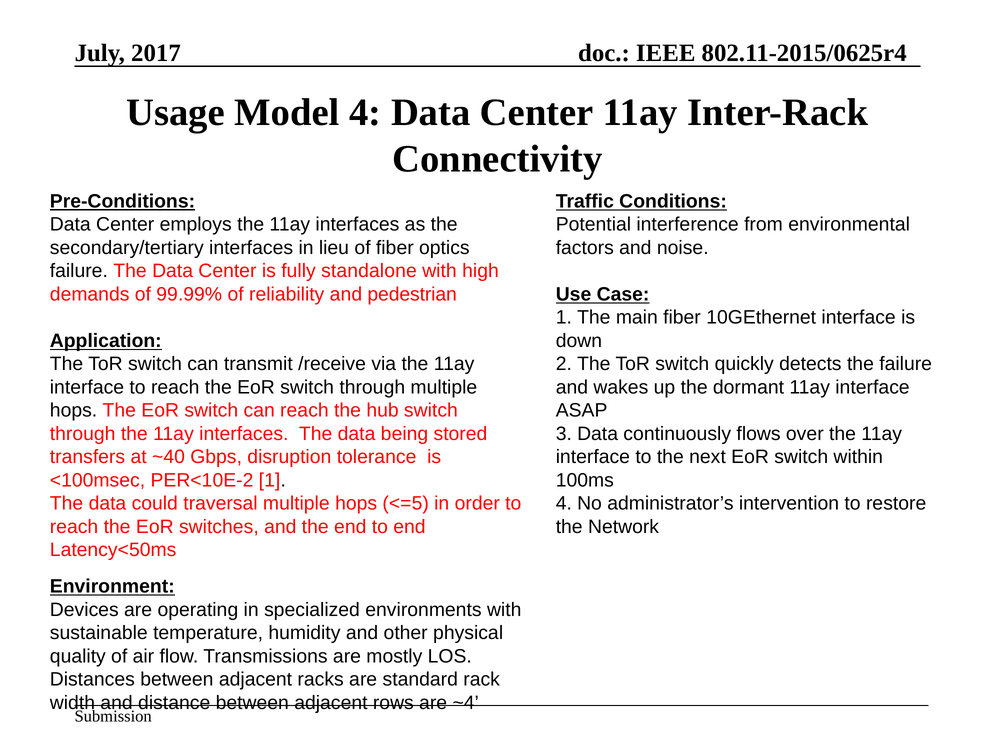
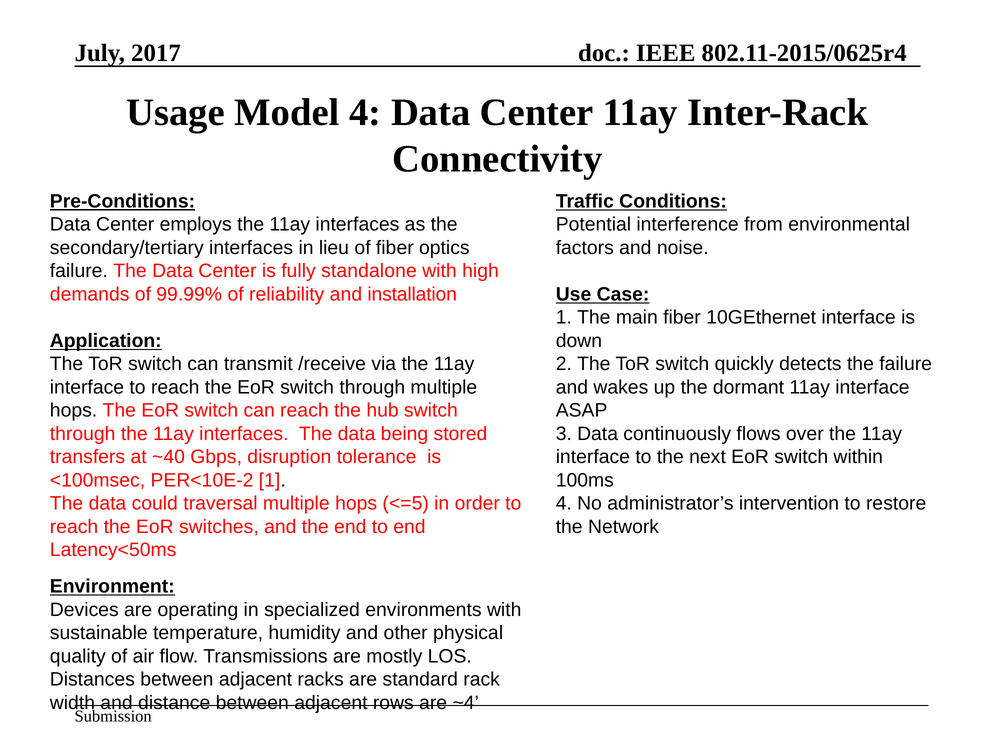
pedestrian: pedestrian -> installation
